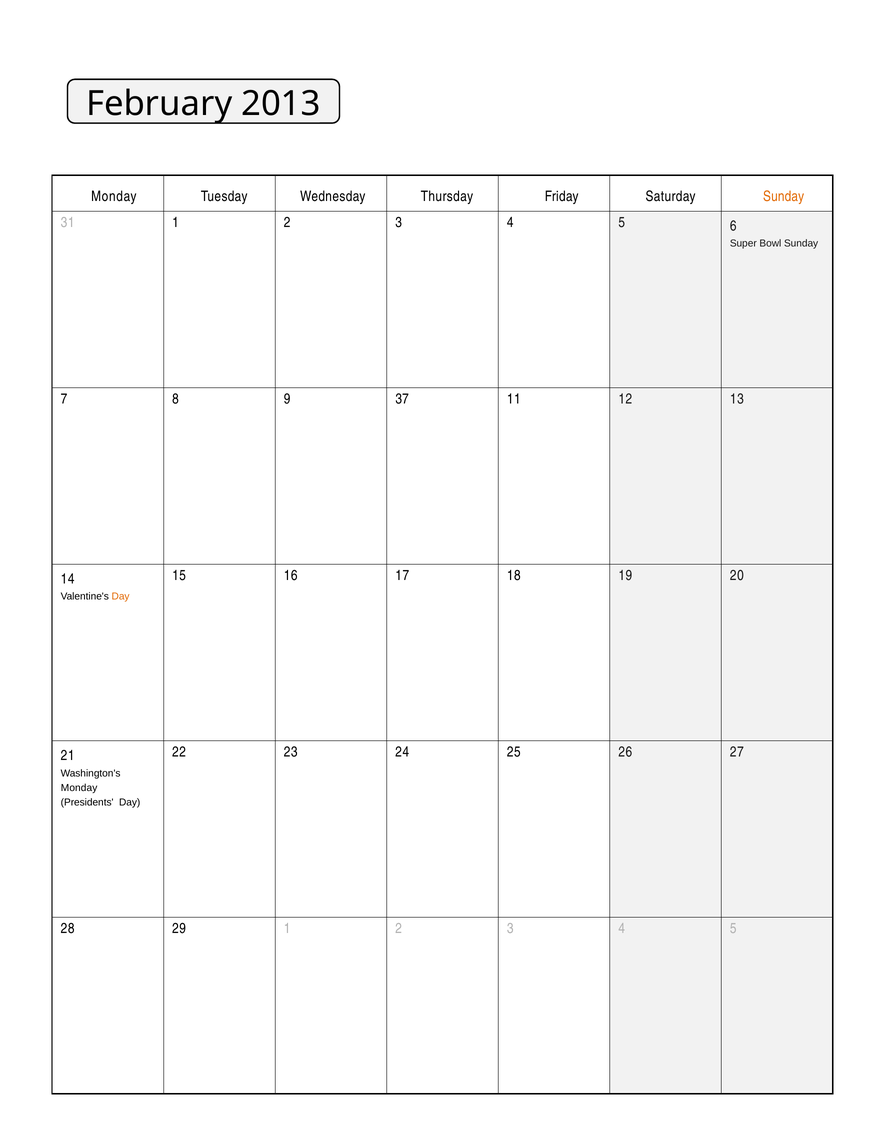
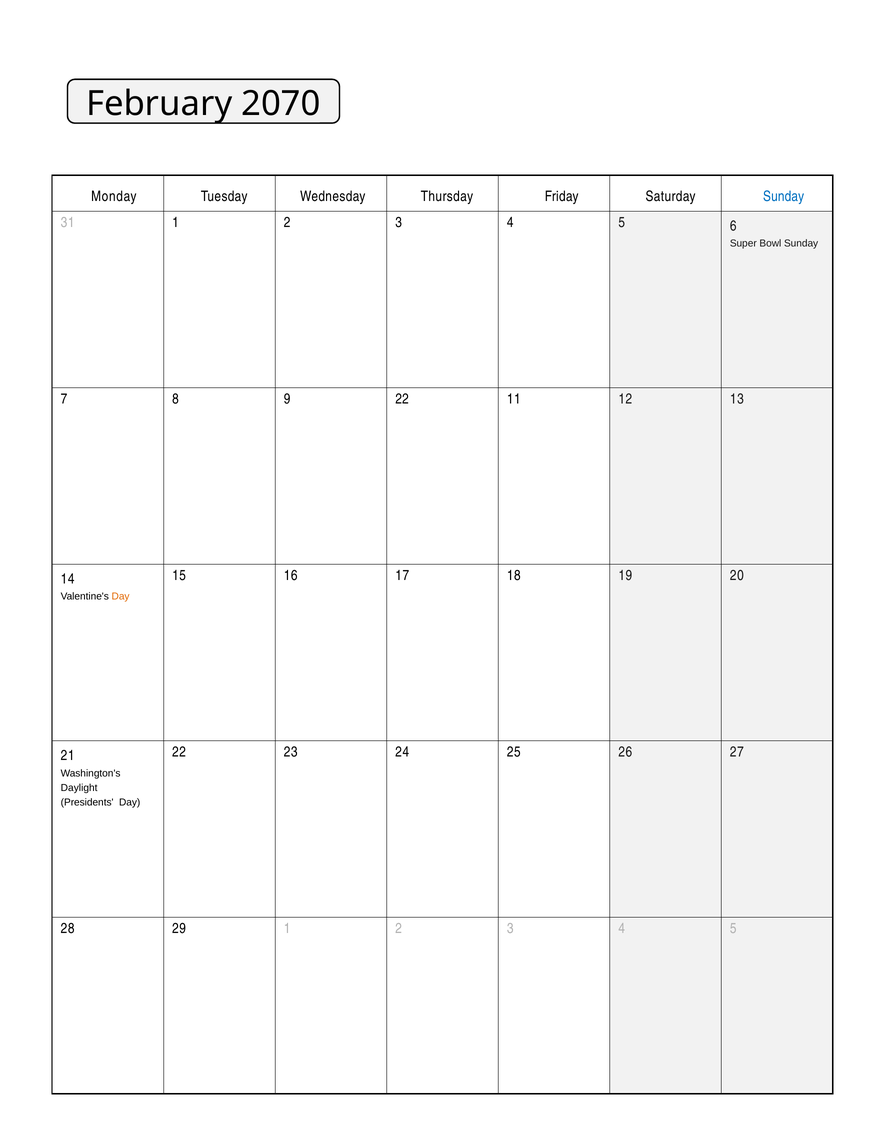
2013: 2013 -> 2070
Sunday at (784, 196) colour: orange -> blue
9 37: 37 -> 22
Monday at (79, 787): Monday -> Daylight
